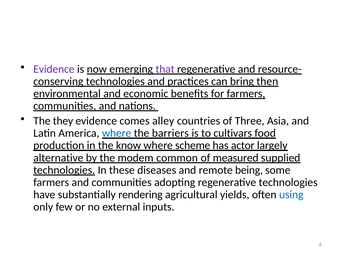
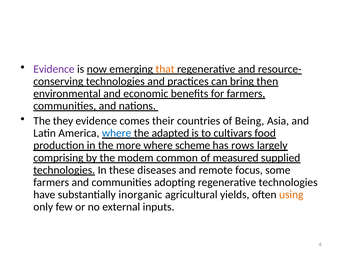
that colour: purple -> orange
alley: alley -> their
Three: Three -> Being
barriers: barriers -> adapted
know: know -> more
actor: actor -> rows
alternative: alternative -> comprising
being: being -> focus
rendering: rendering -> inorganic
using colour: blue -> orange
